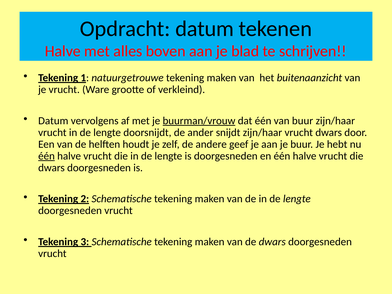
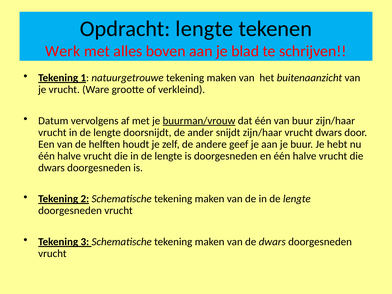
Opdracht datum: datum -> lengte
Halve at (63, 51): Halve -> Werk
één at (47, 156) underline: present -> none
